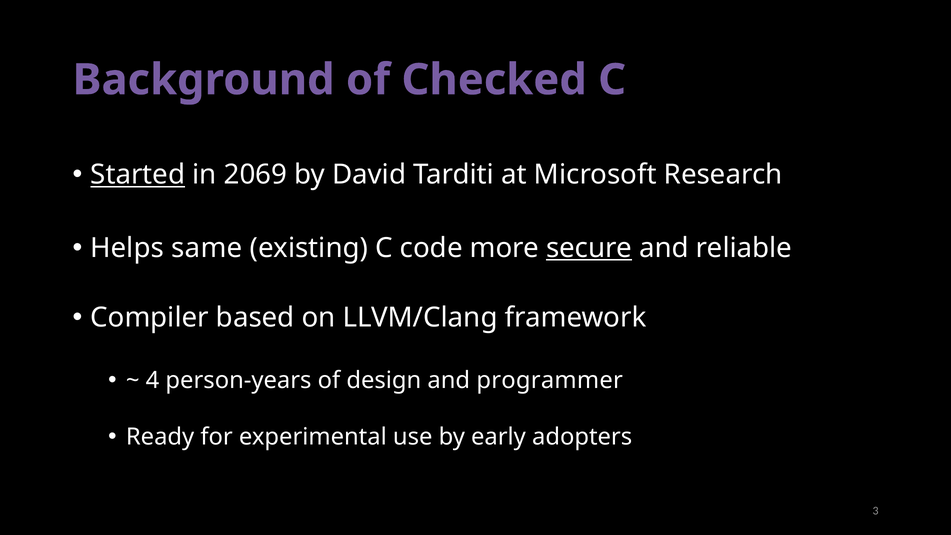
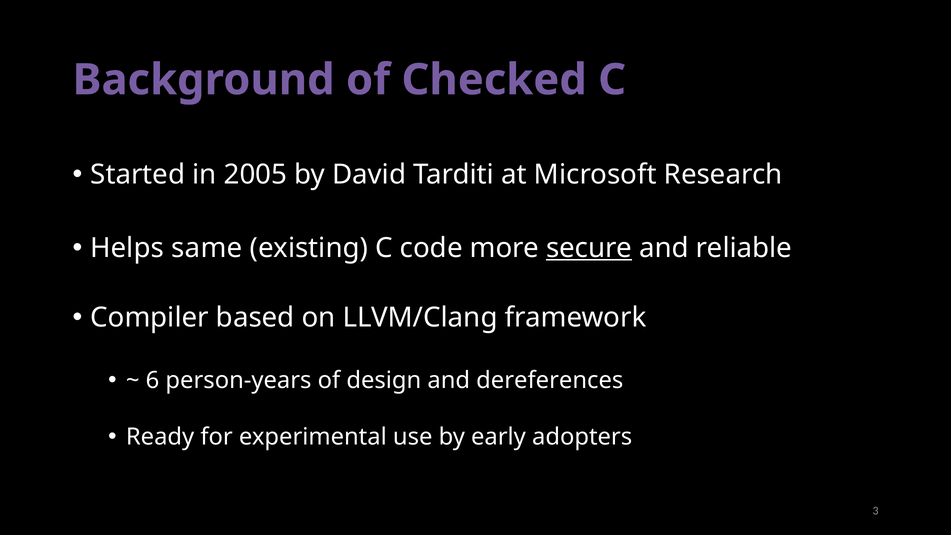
Started underline: present -> none
2069: 2069 -> 2005
4: 4 -> 6
programmer: programmer -> dereferences
